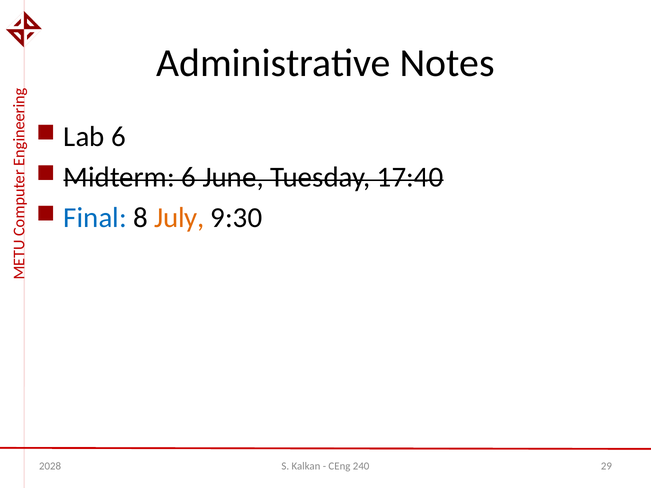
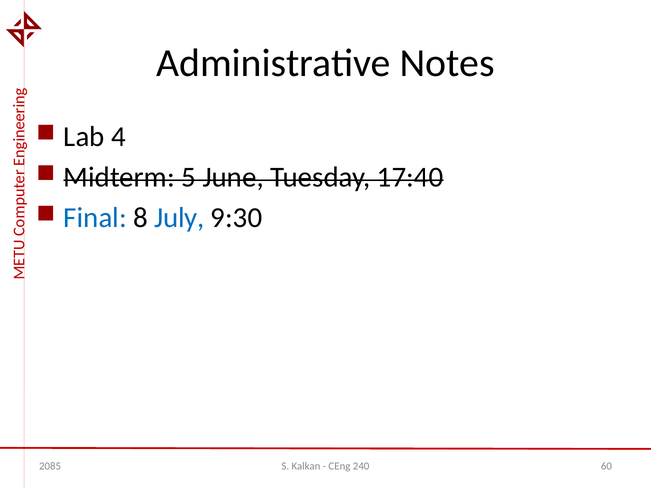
Lab 6: 6 -> 4
Midterm 6: 6 -> 5
July colour: orange -> blue
2028: 2028 -> 2085
29: 29 -> 60
